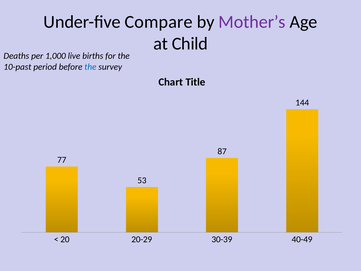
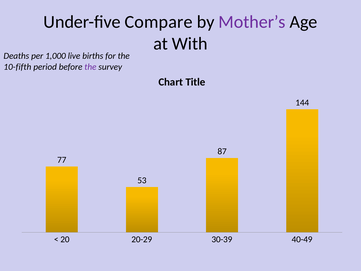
Child: Child -> With
10-past: 10-past -> 10-fifth
the at (90, 67) colour: blue -> purple
